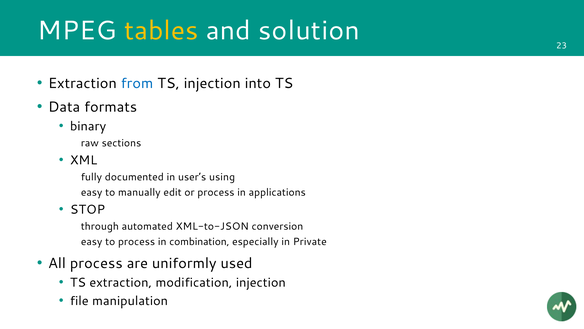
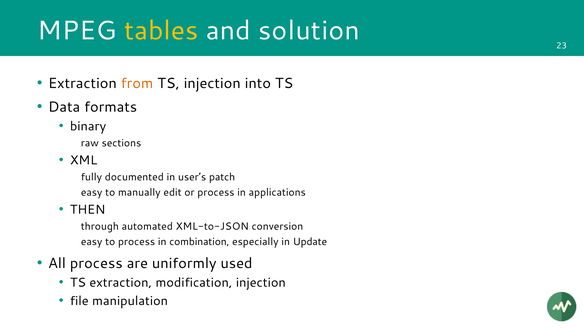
from colour: blue -> orange
using: using -> patch
STOP: STOP -> THEN
Private: Private -> Update
